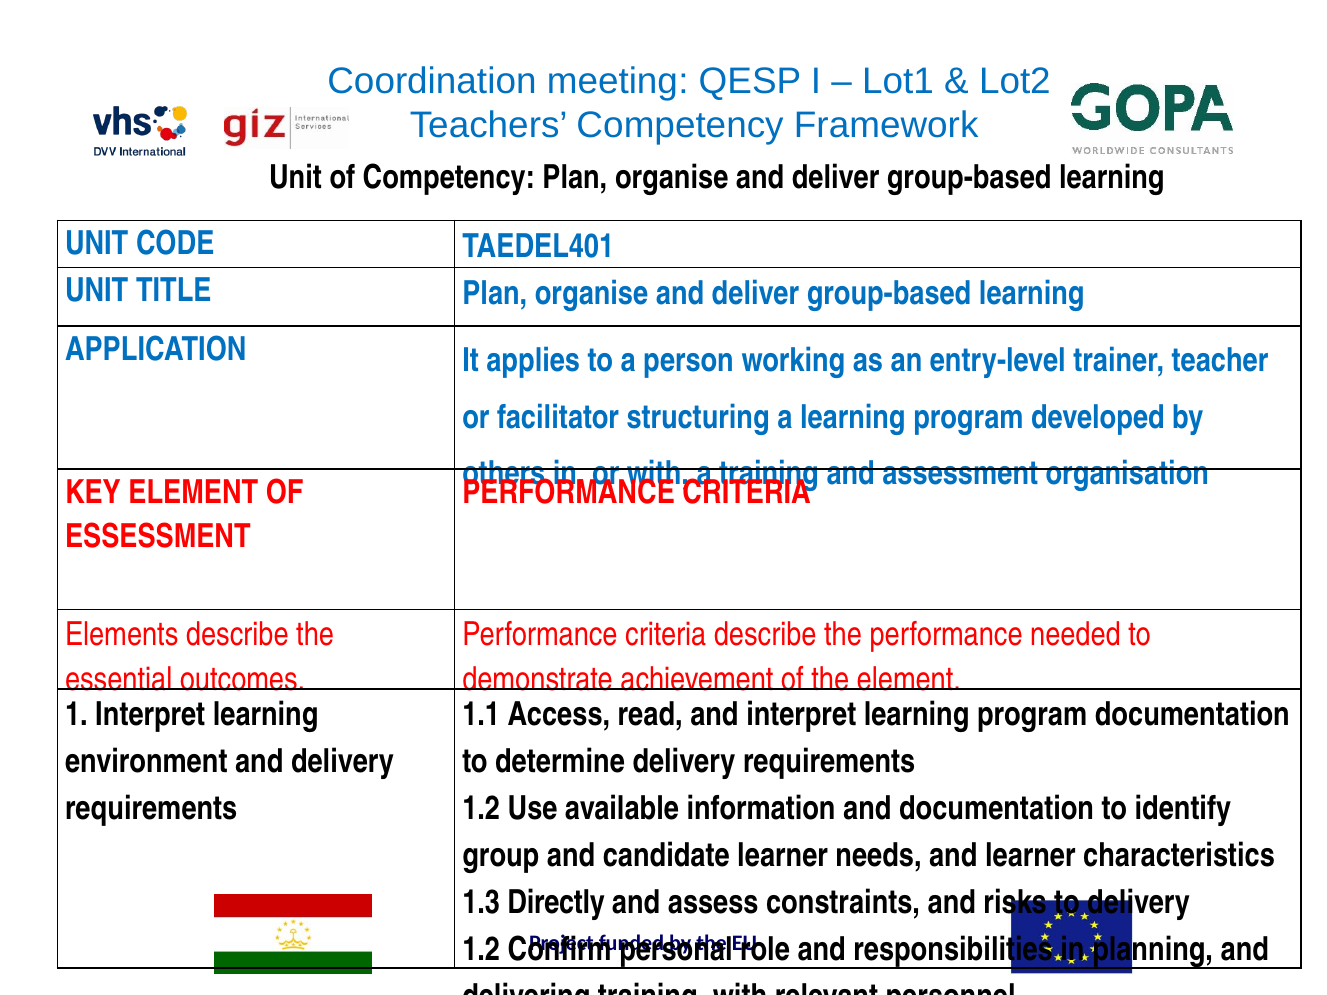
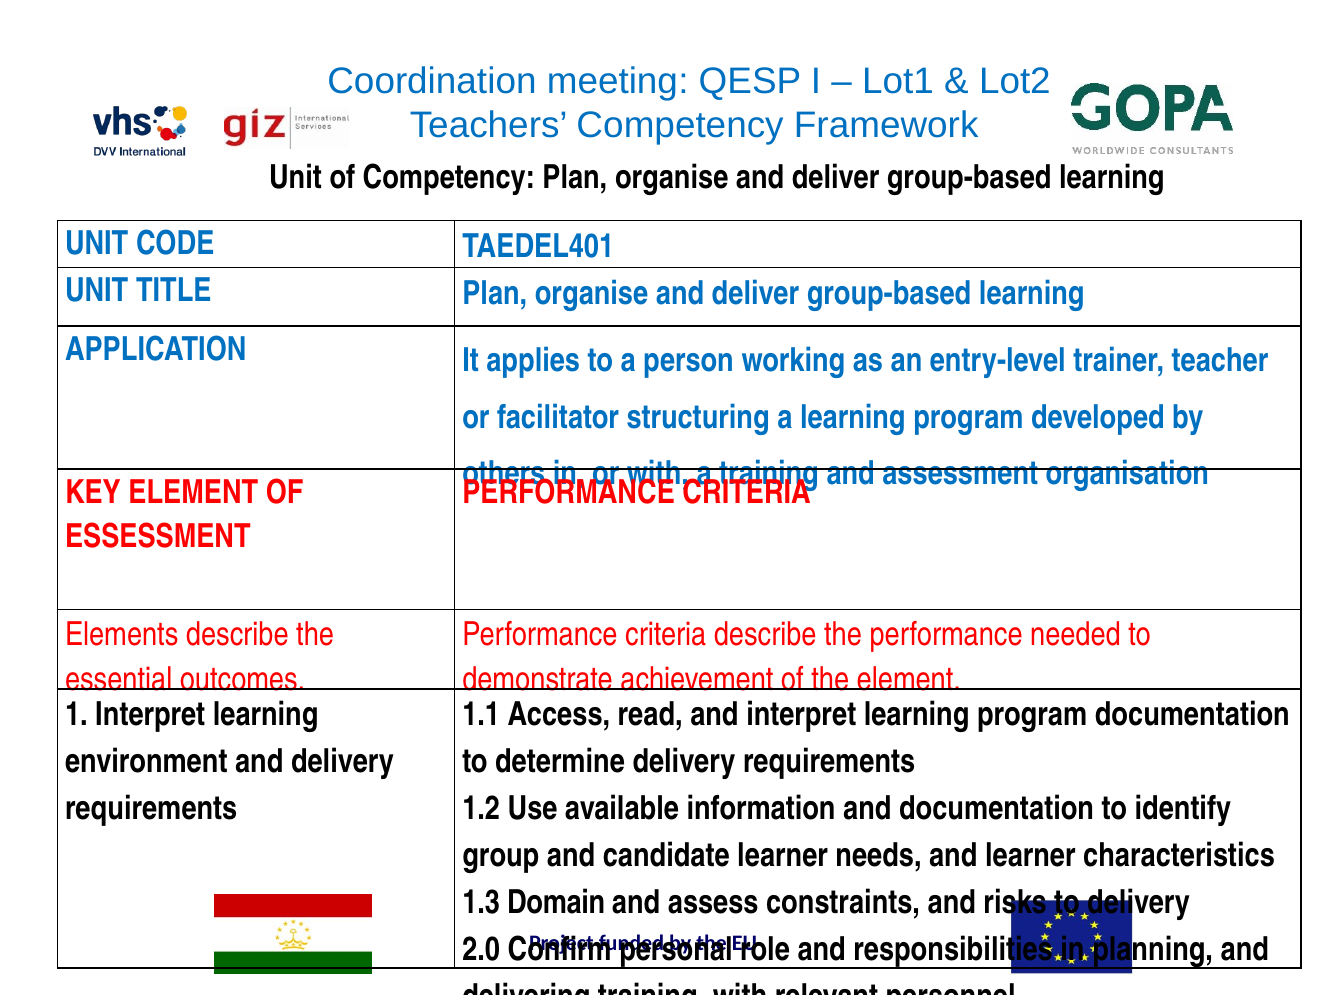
Directly: Directly -> Domain
1.2 at (481, 950): 1.2 -> 2.0
